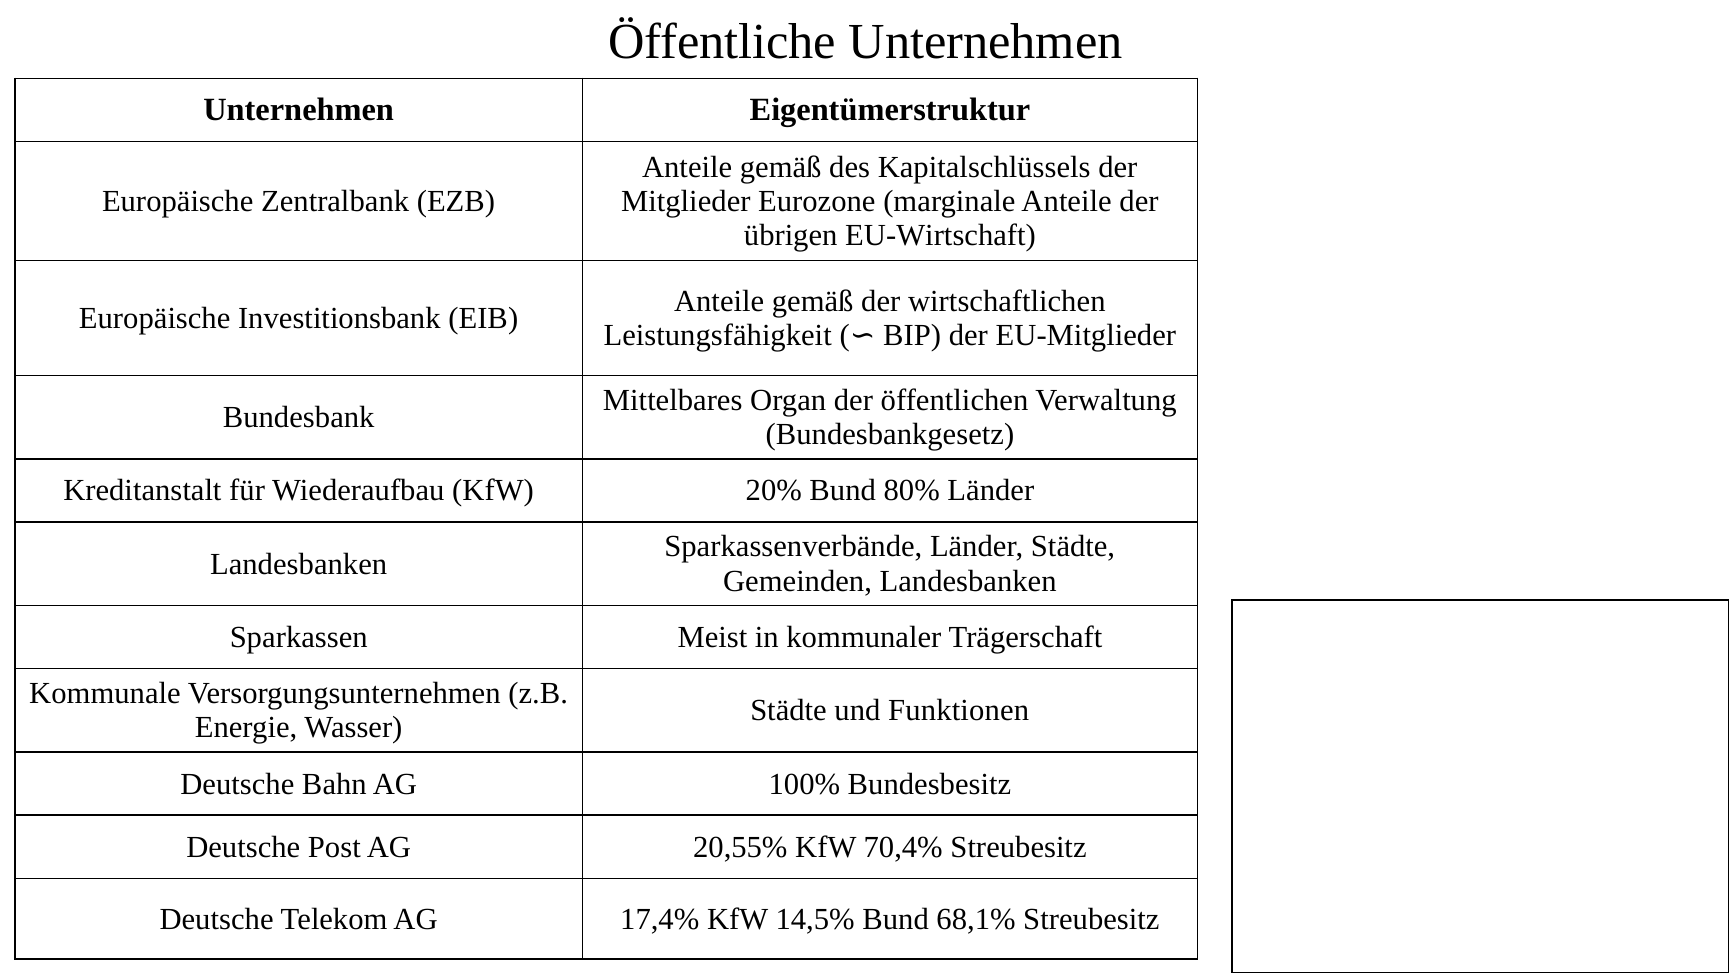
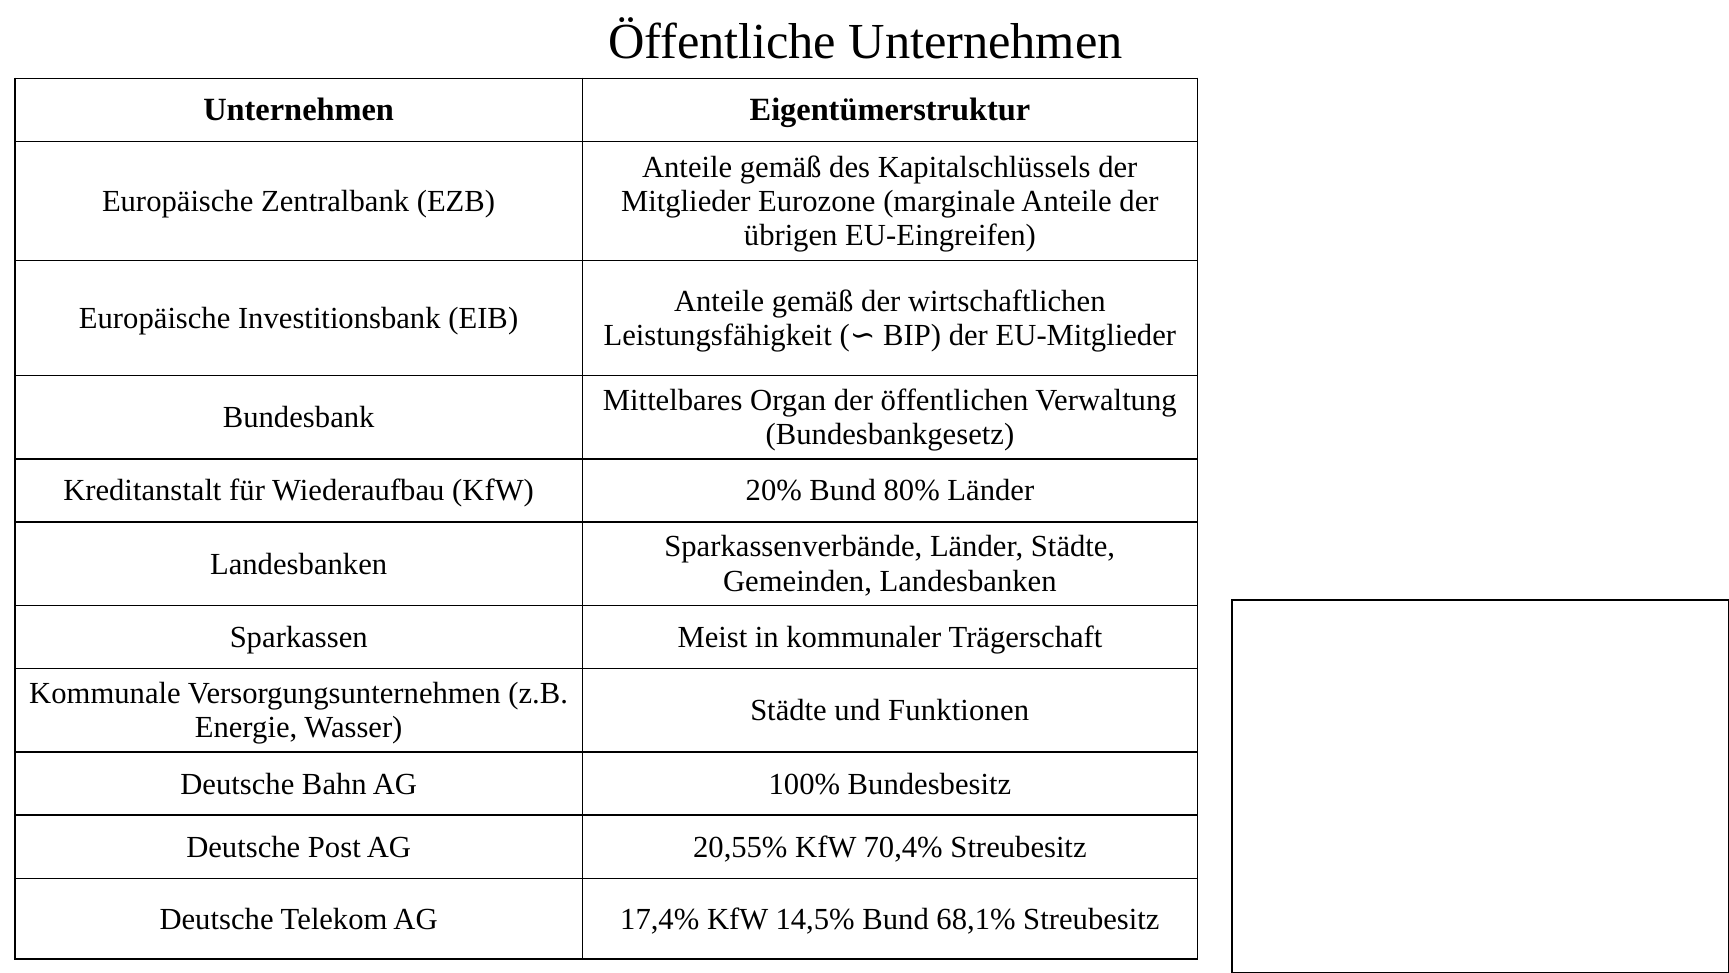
EU-Wirtschaft: EU-Wirtschaft -> EU-Eingreifen
